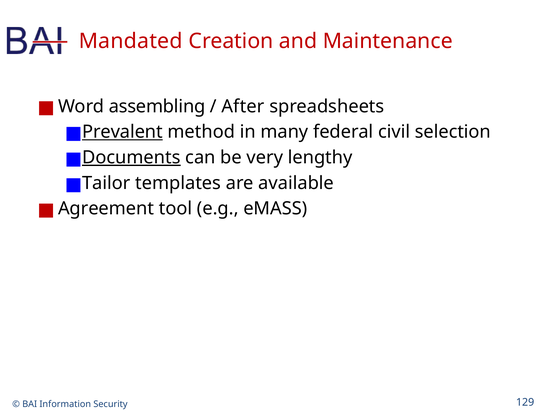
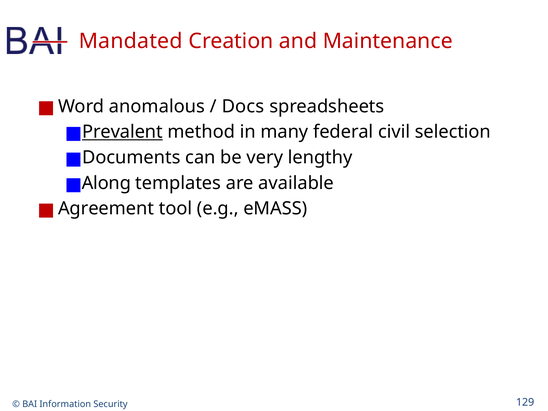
assembling: assembling -> anomalous
After: After -> Docs
Documents underline: present -> none
Tailor: Tailor -> Along
